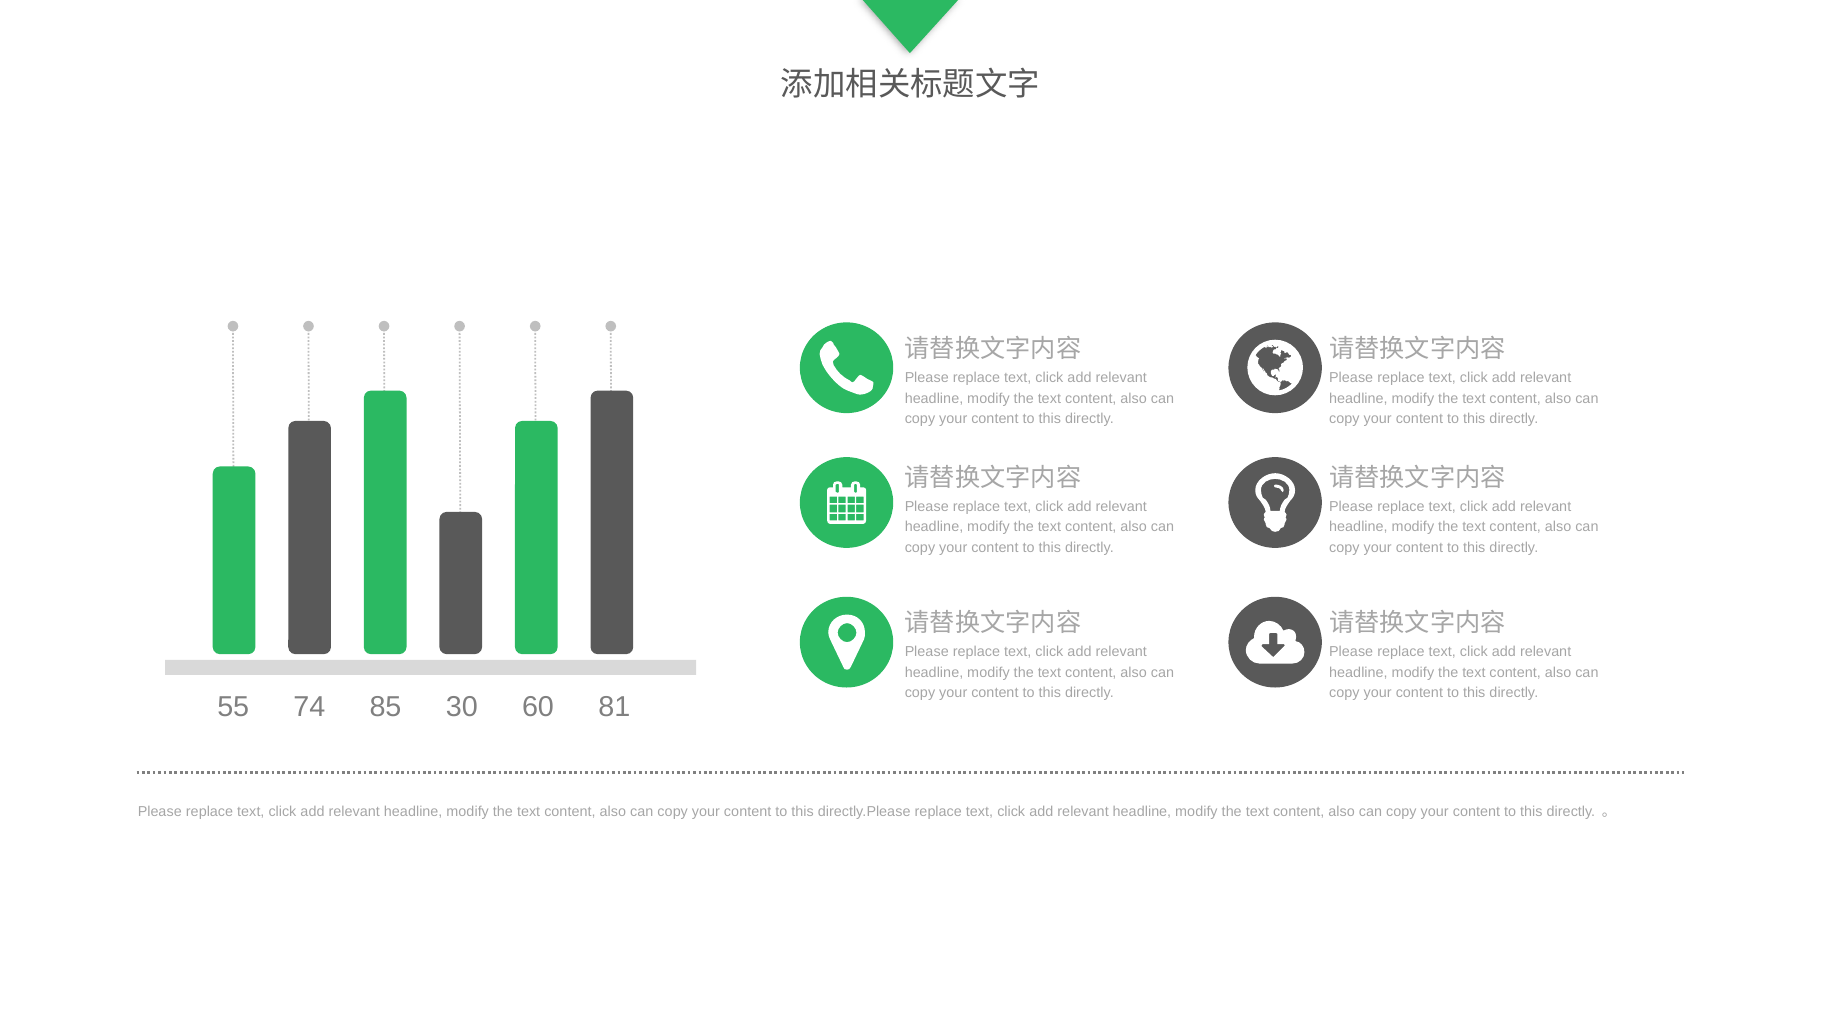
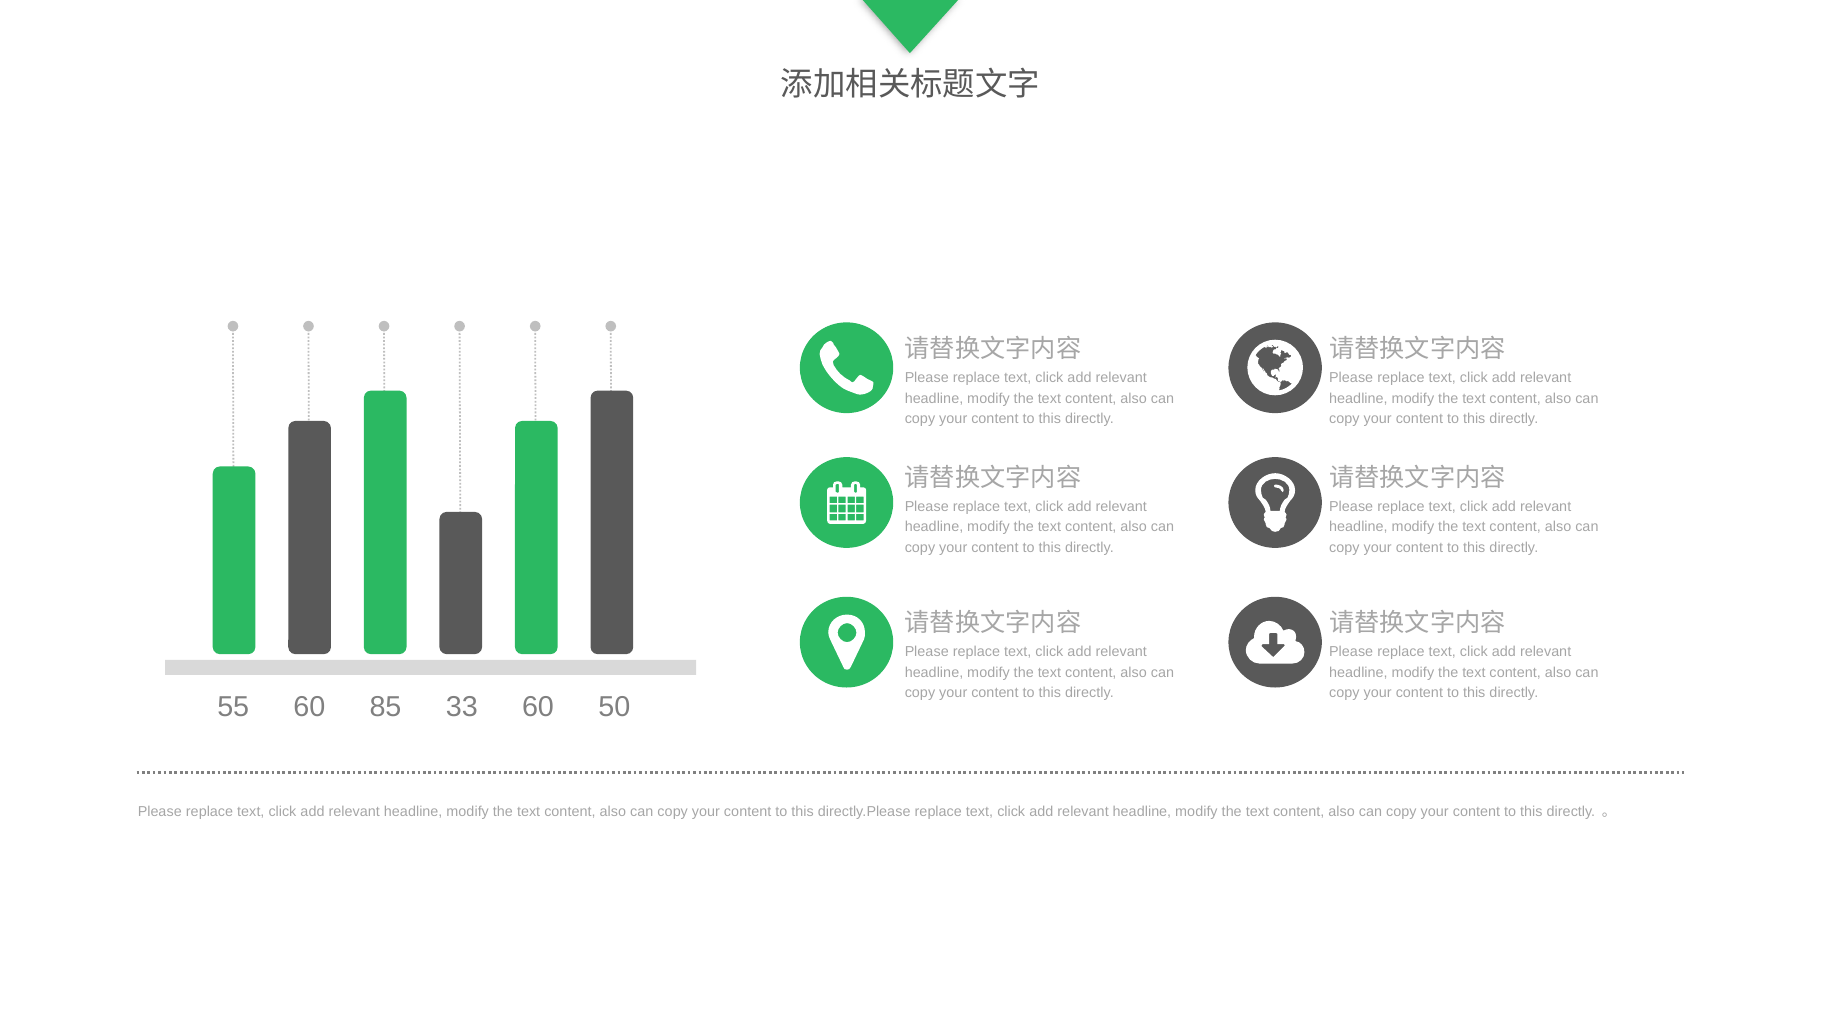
55 74: 74 -> 60
30: 30 -> 33
81: 81 -> 50
